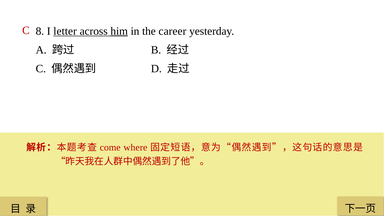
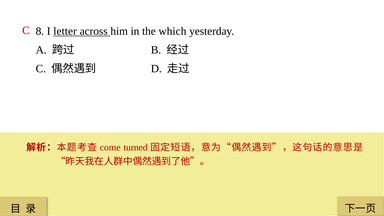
him underline: present -> none
career: career -> which
where: where -> turned
